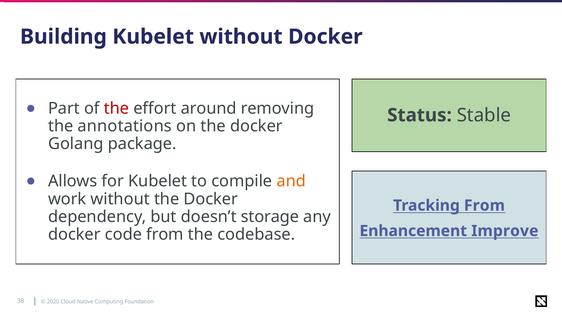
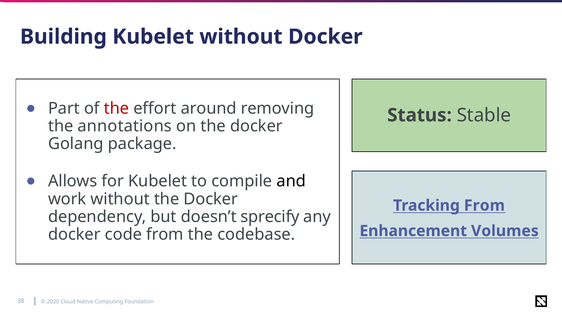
and colour: orange -> black
storage: storage -> sprecify
Improve: Improve -> Volumes
